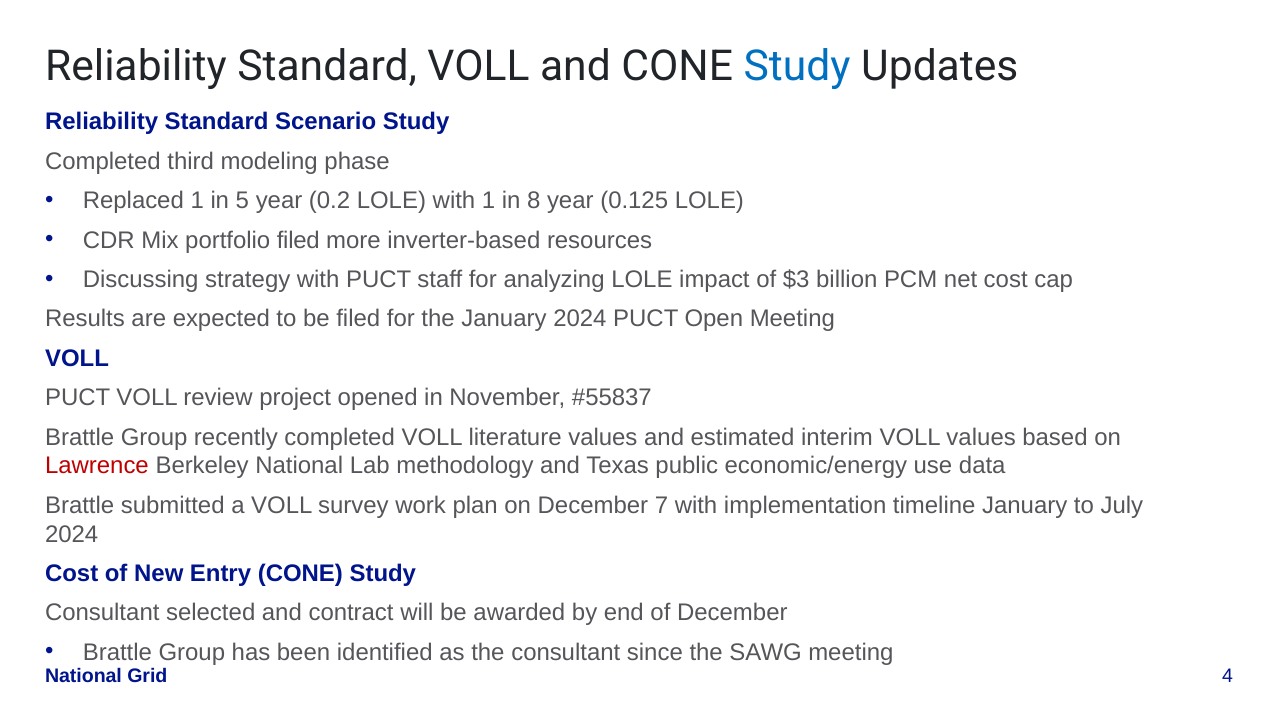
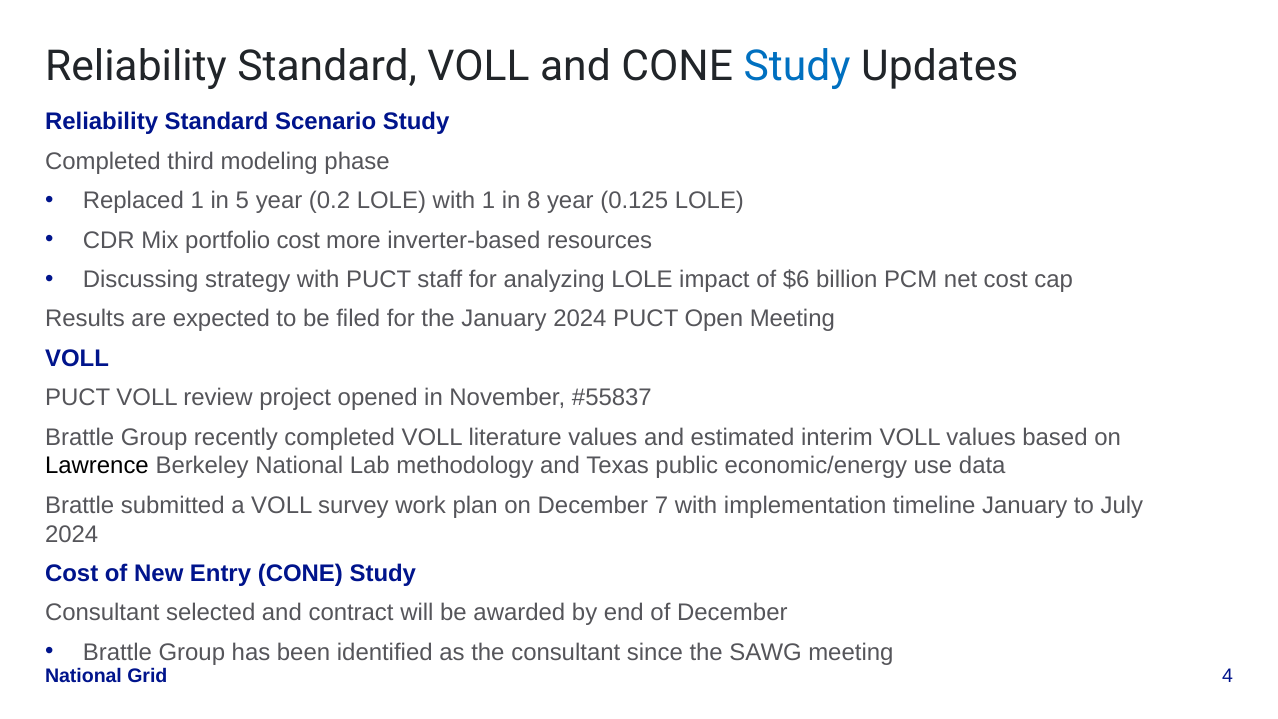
portfolio filed: filed -> cost
$3: $3 -> $6
Lawrence colour: red -> black
